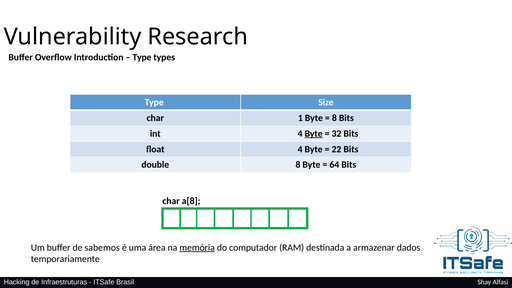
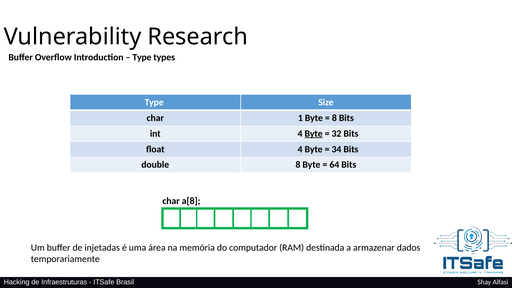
22: 22 -> 34
sabemos: sabemos -> injetadas
memória underline: present -> none
